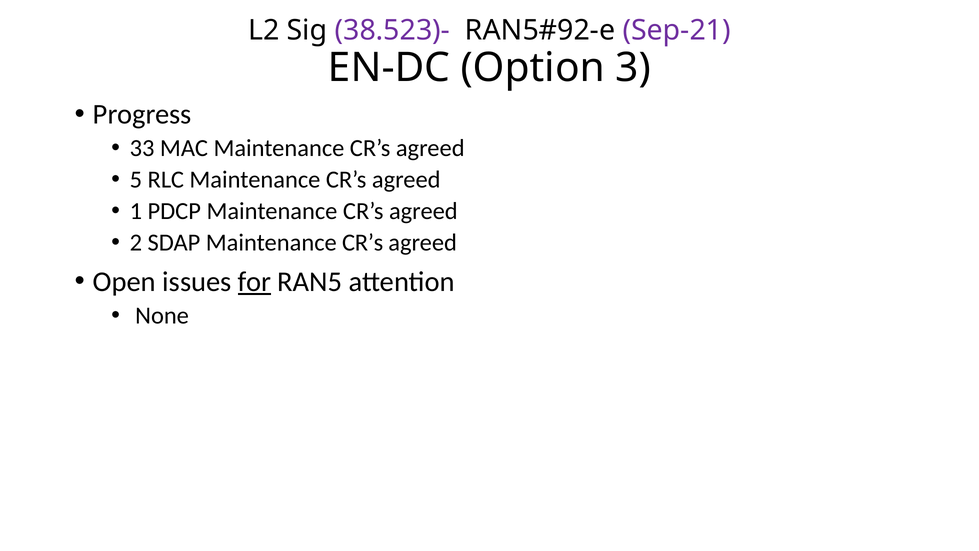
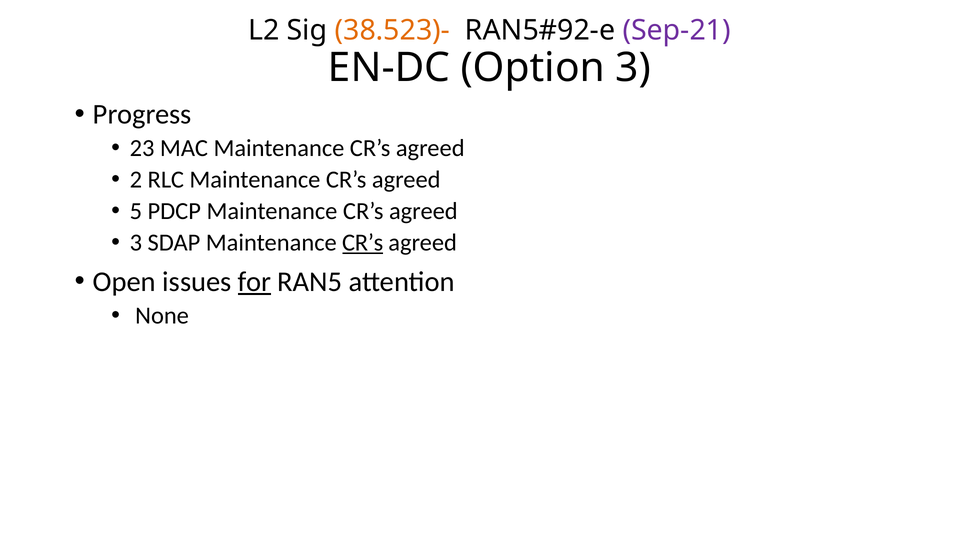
38.523)- colour: purple -> orange
33: 33 -> 23
5: 5 -> 2
1: 1 -> 5
2 at (136, 243): 2 -> 3
CR’s at (363, 243) underline: none -> present
